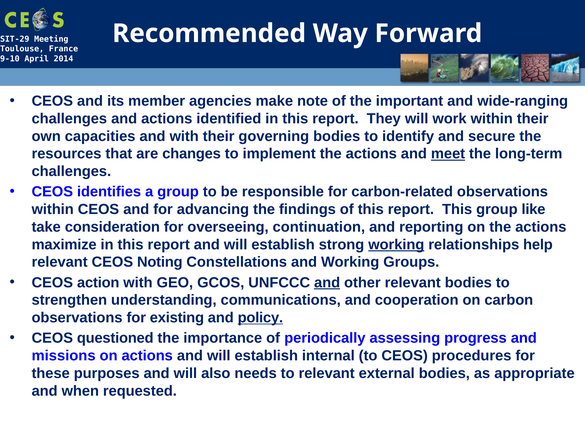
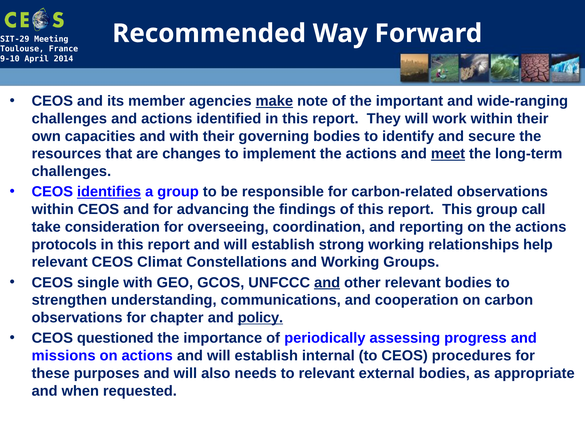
make underline: none -> present
identifies underline: none -> present
like: like -> call
continuation: continuation -> coordination
maximize: maximize -> protocols
working at (396, 244) underline: present -> none
Noting: Noting -> Climat
action: action -> single
existing: existing -> chapter
